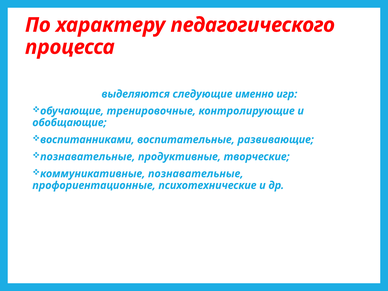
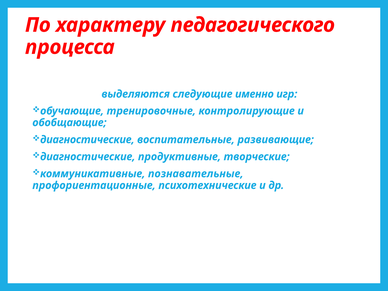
воспитанниками at (87, 140): воспитанниками -> диагностические
познавательные at (88, 157): познавательные -> диагностические
